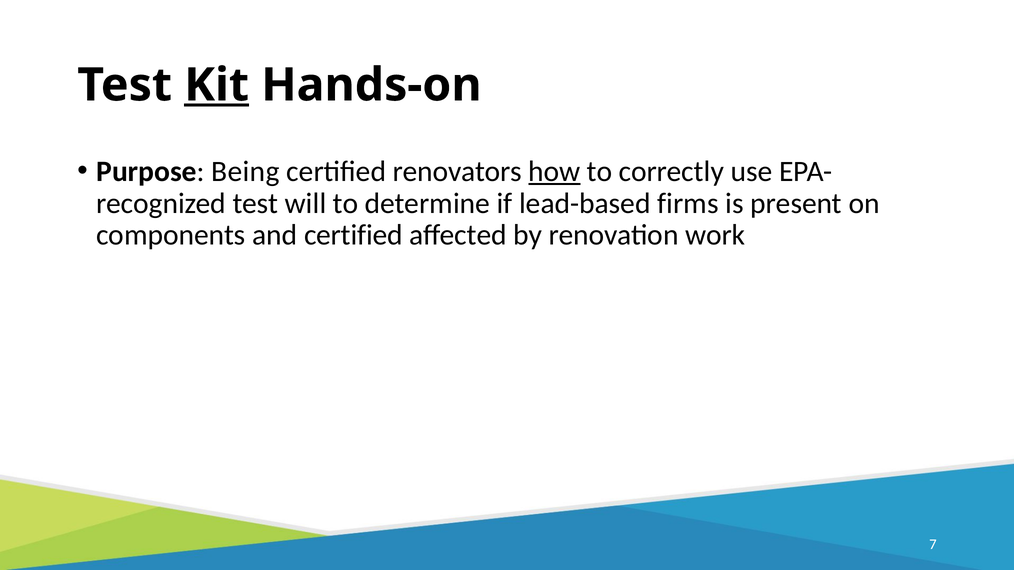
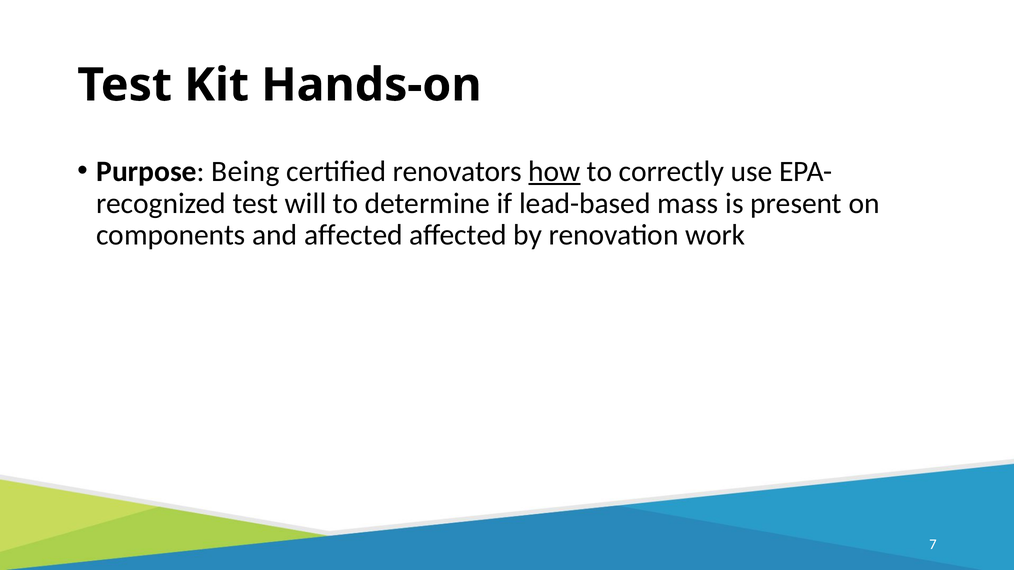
Kit underline: present -> none
firms: firms -> mass
and certified: certified -> affected
